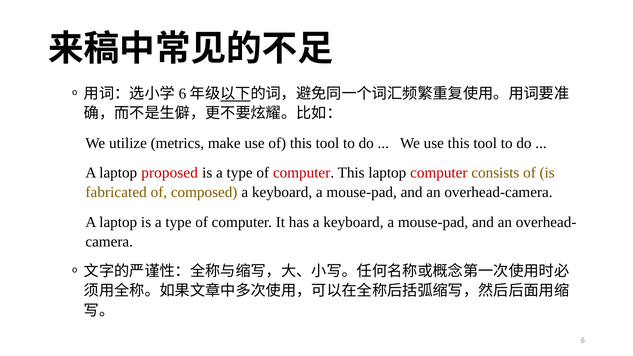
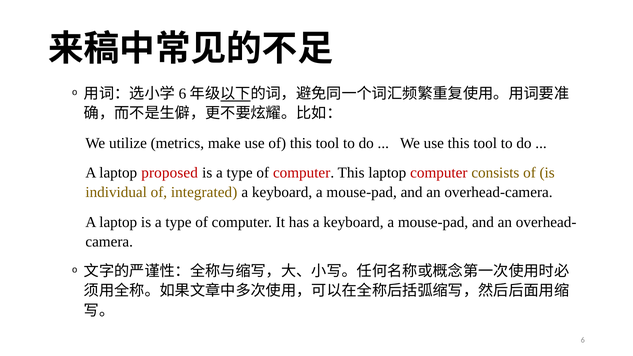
fabricated: fabricated -> individual
composed: composed -> integrated
